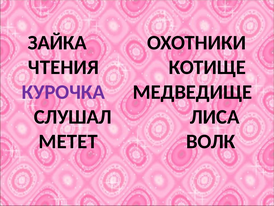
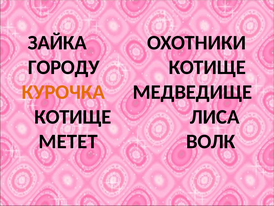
ЧТЕНИЯ: ЧТЕНИЯ -> ГОРОДУ
КУРОЧКА colour: purple -> orange
СЛУШАЛ at (73, 117): СЛУШАЛ -> КОТИЩЕ
